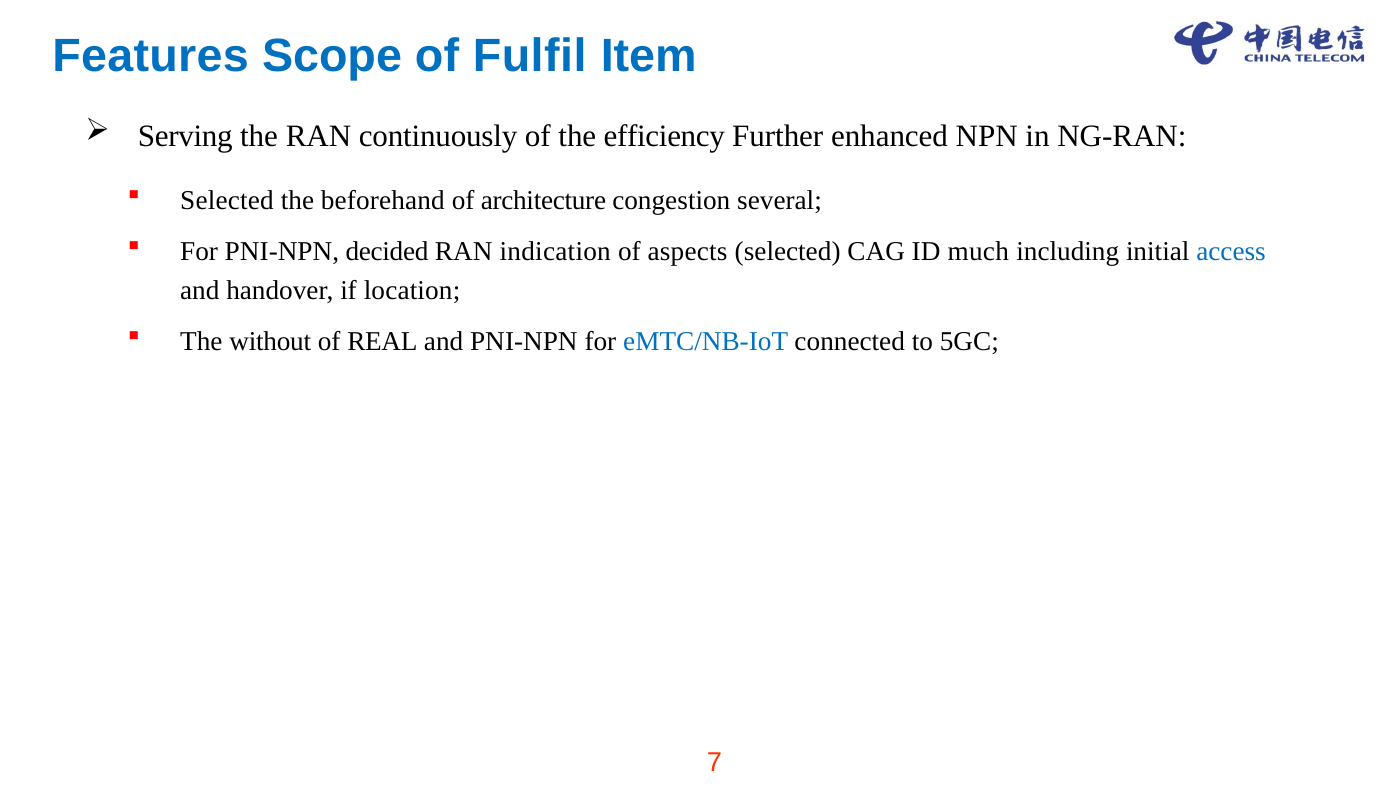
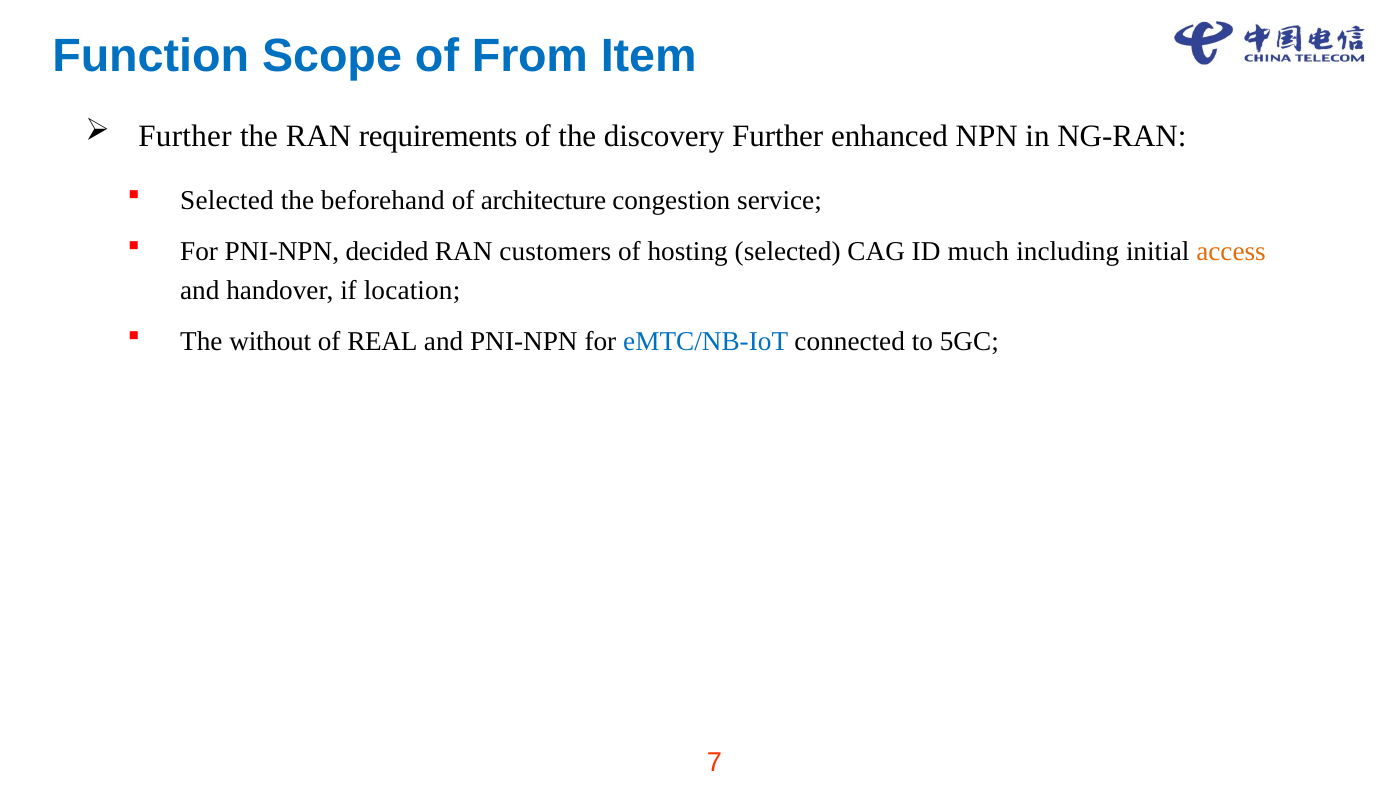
Features: Features -> Function
Fulfil: Fulfil -> From
Serving at (185, 136): Serving -> Further
continuously: continuously -> requirements
efficiency: efficiency -> discovery
several: several -> service
indication: indication -> customers
aspects: aspects -> hosting
access colour: blue -> orange
